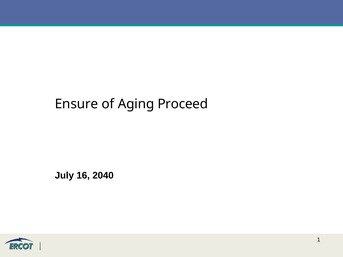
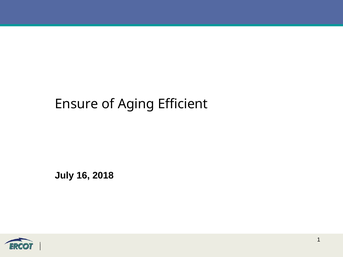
Proceed: Proceed -> Efficient
2040: 2040 -> 2018
